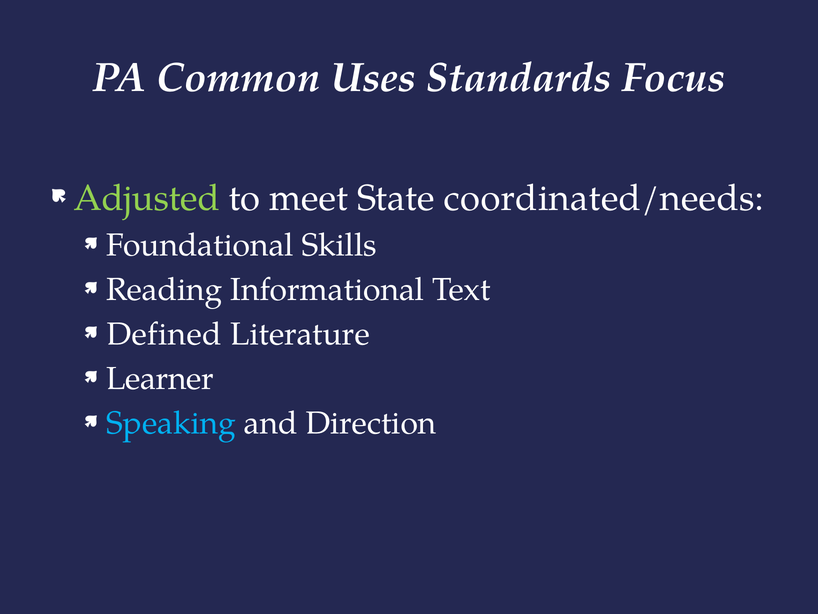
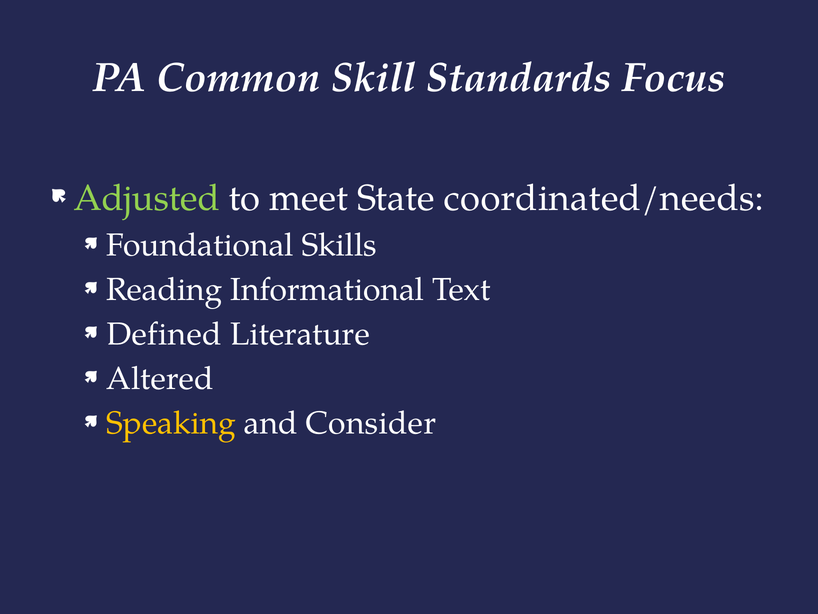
Uses: Uses -> Skill
Learner: Learner -> Altered
Speaking colour: light blue -> yellow
Direction: Direction -> Consider
